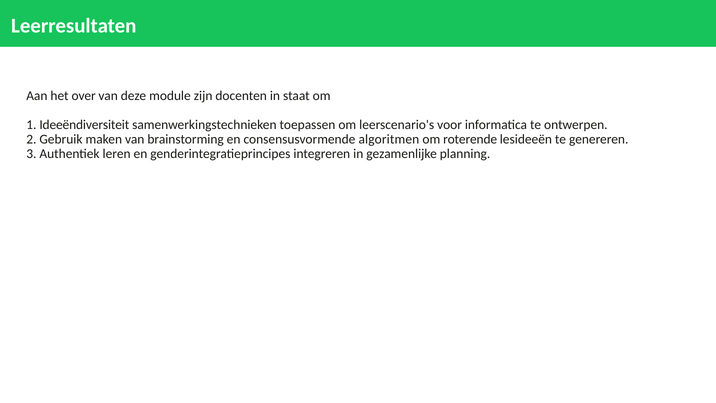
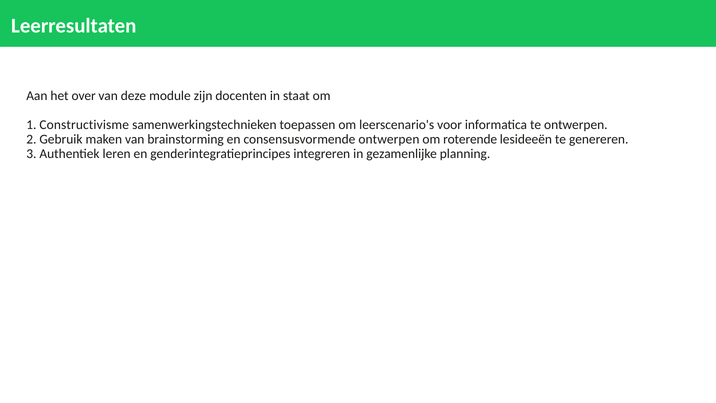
Ideeëndiversiteit: Ideeëndiversiteit -> Constructivisme
consensusvormende algoritmen: algoritmen -> ontwerpen
